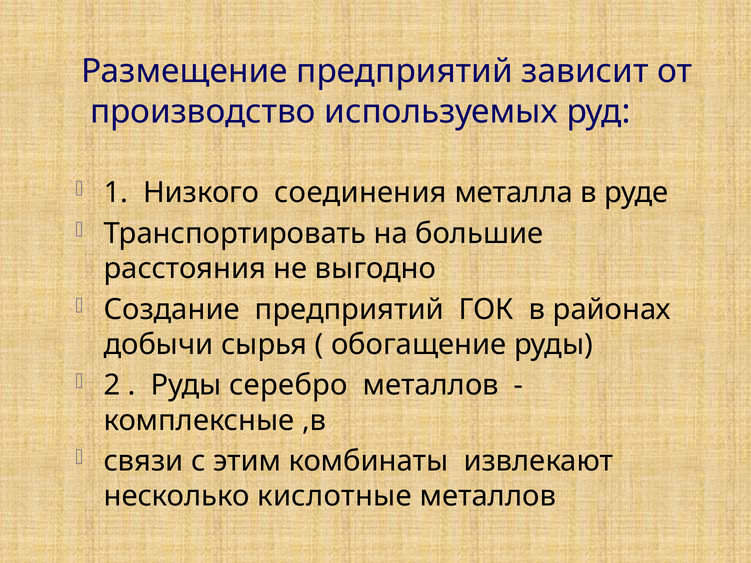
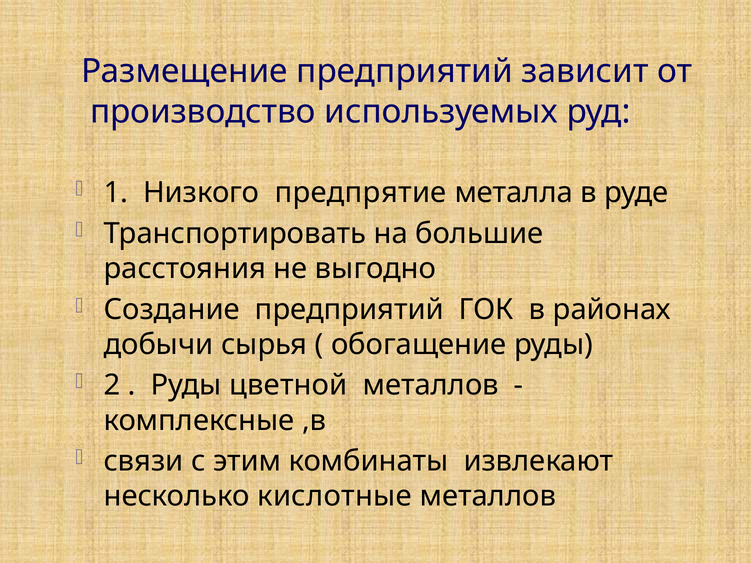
соединения: соединения -> предпрятие
серебро: серебро -> цветной
